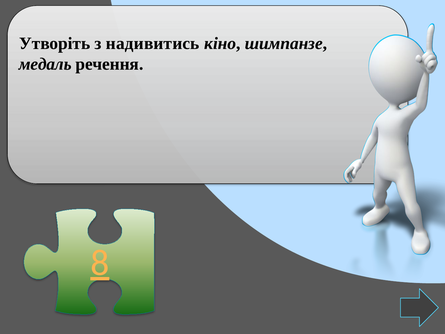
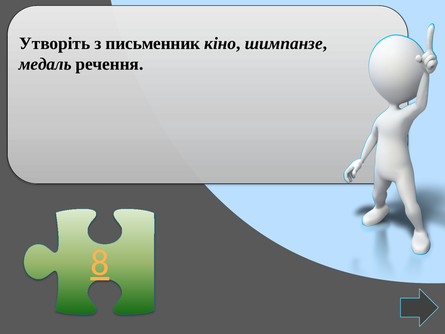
надивитись: надивитись -> письменник
